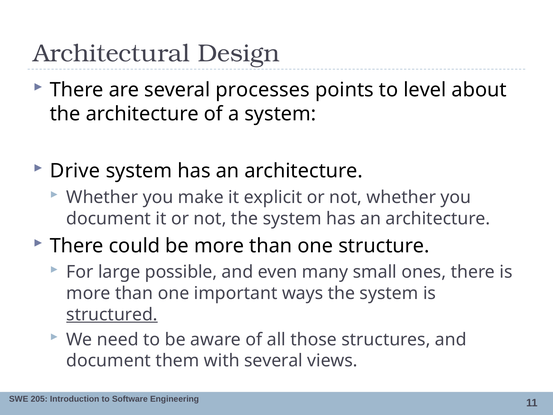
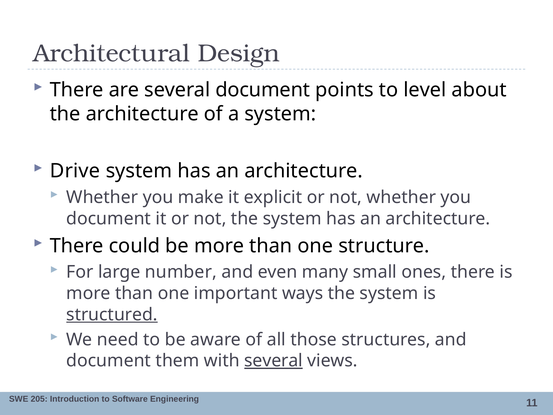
several processes: processes -> document
possible: possible -> number
several at (274, 361) underline: none -> present
